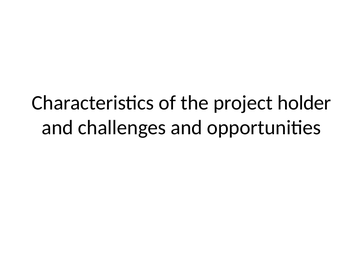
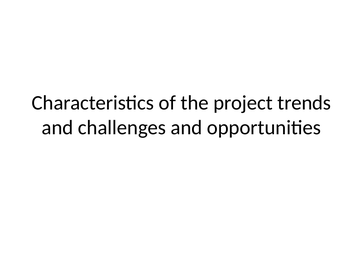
holder: holder -> trends
